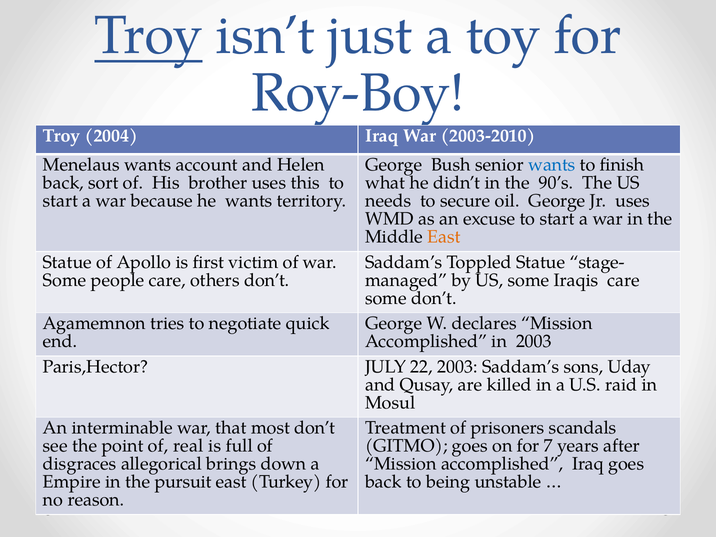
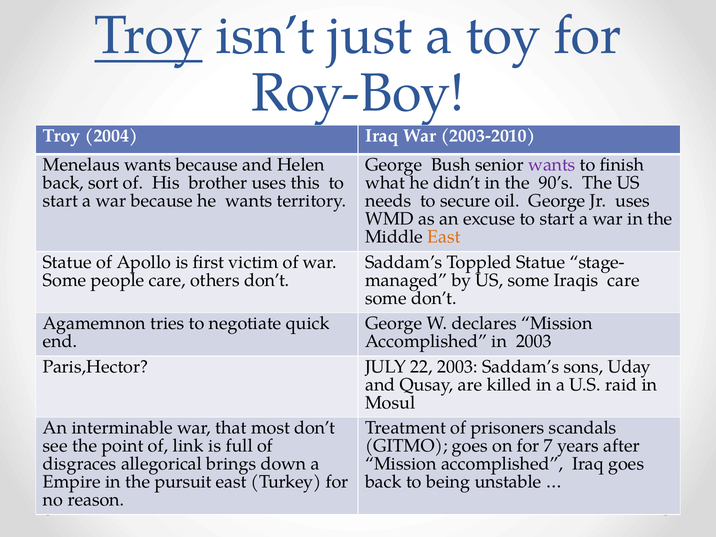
wants account: account -> because
wants at (552, 165) colour: blue -> purple
real: real -> link
